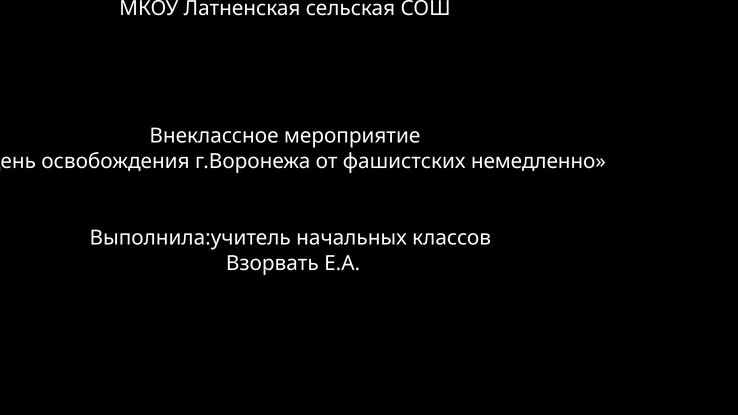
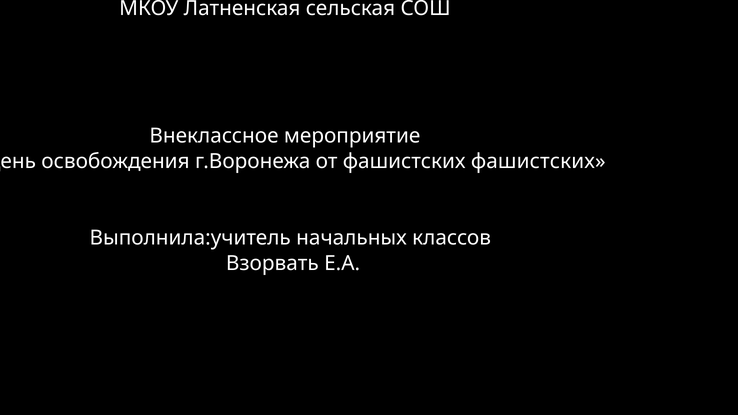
фашистских немедленно: немедленно -> фашистских
